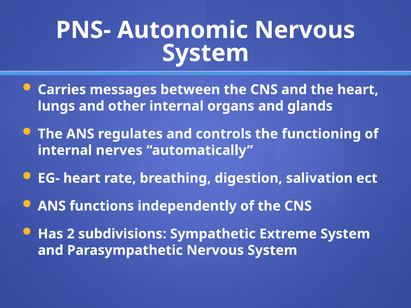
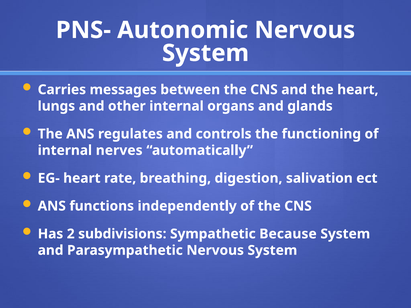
Extreme: Extreme -> Because
